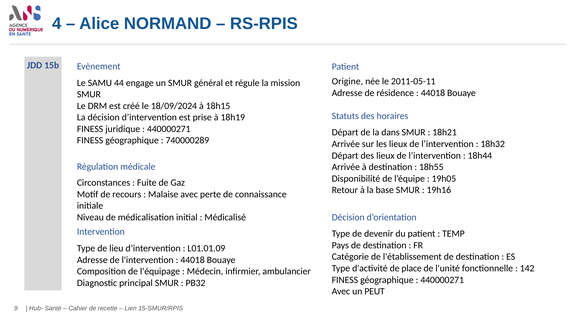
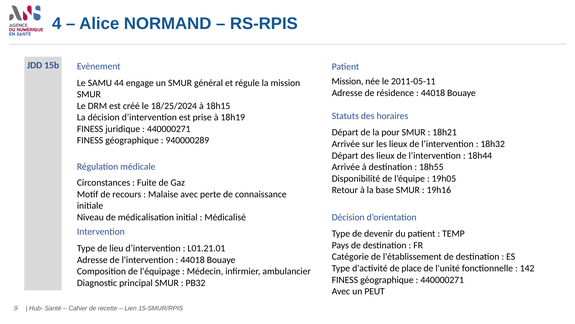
Origine at (347, 81): Origine -> Mission
18/09/2024: 18/09/2024 -> 18/25/2024
dans: dans -> pour
740000289: 740000289 -> 940000289
L01.01.09: L01.01.09 -> L01.21.01
